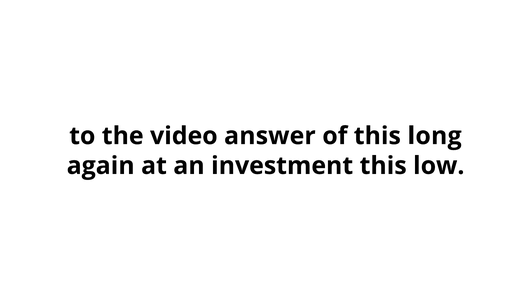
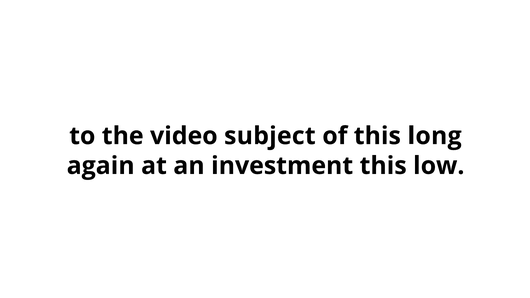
answer: answer -> subject
